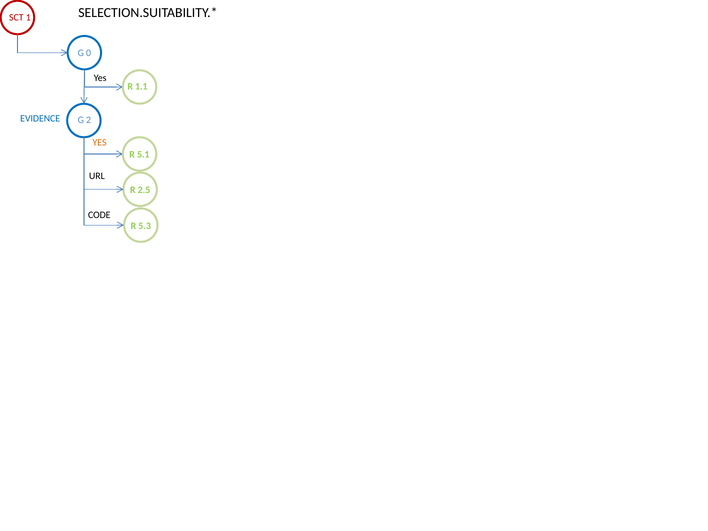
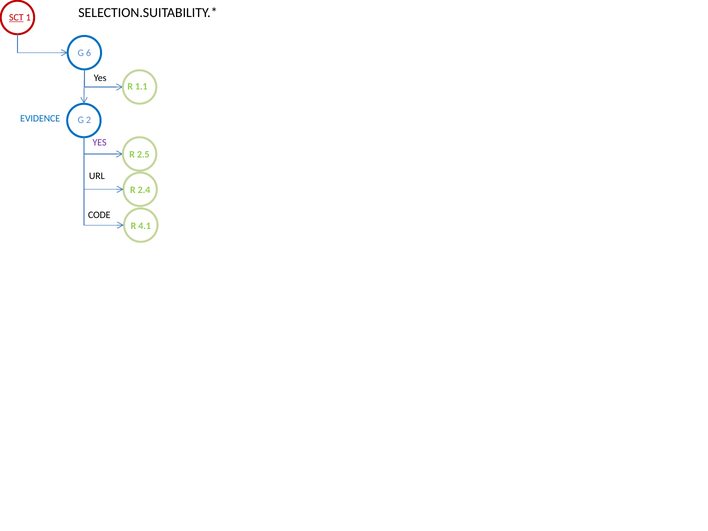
SCT underline: none -> present
0: 0 -> 6
YES at (100, 143) colour: orange -> purple
5.1: 5.1 -> 2.5
2.5: 2.5 -> 2.4
5.3: 5.3 -> 4.1
